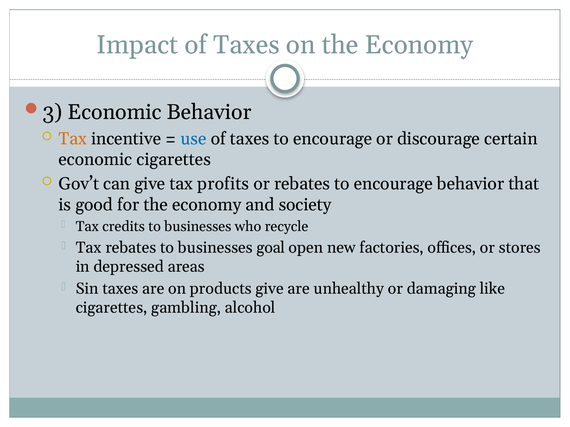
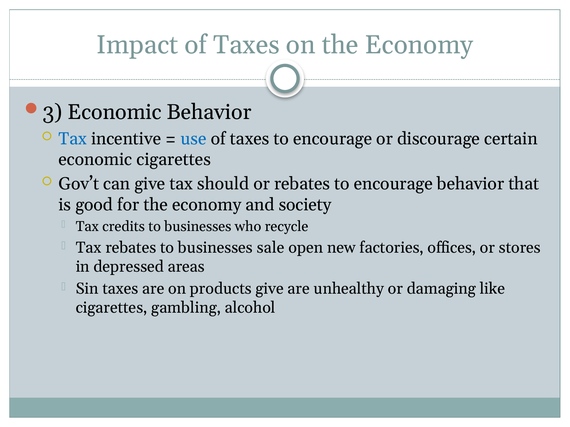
Tax at (73, 139) colour: orange -> blue
profits: profits -> should
goal: goal -> sale
